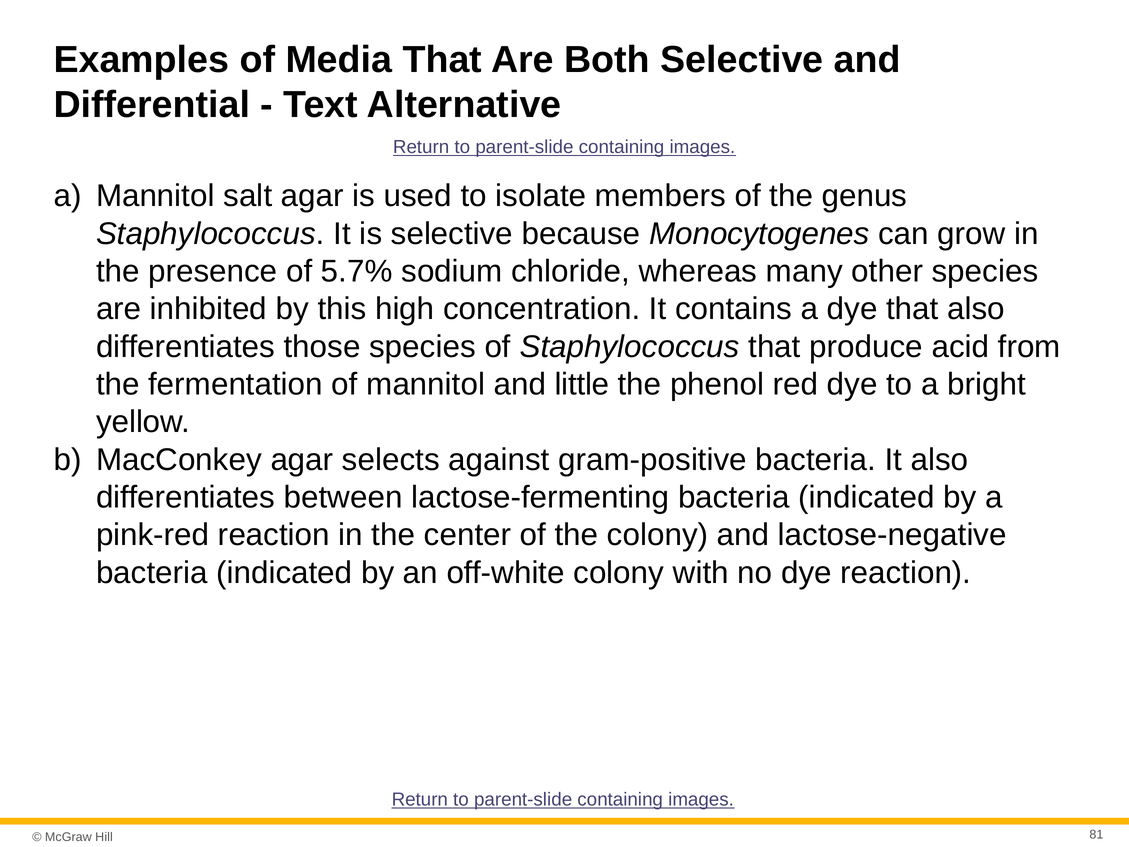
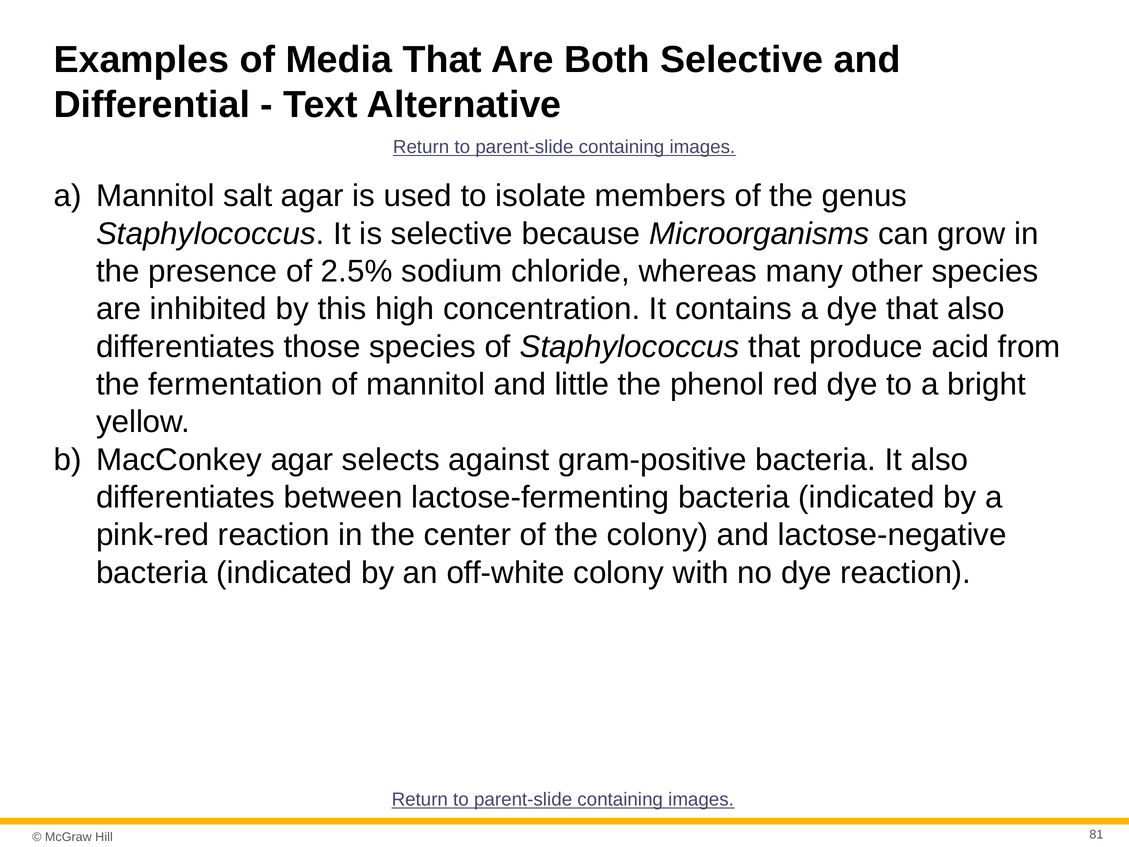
Monocytogenes: Monocytogenes -> Microorganisms
5.7%: 5.7% -> 2.5%
